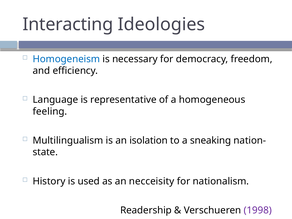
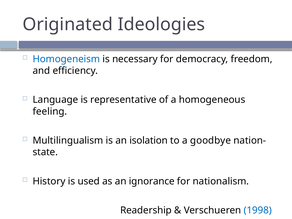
Interacting: Interacting -> Originated
sneaking: sneaking -> goodbye
necceisity: necceisity -> ignorance
1998 colour: purple -> blue
